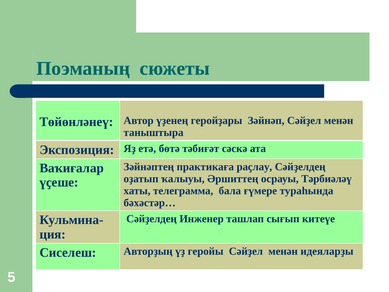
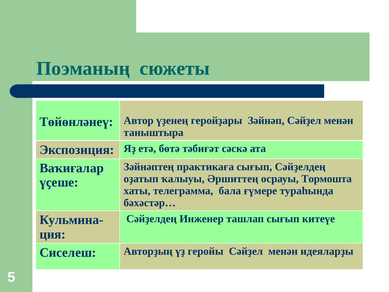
практикаға раҫлау: раҫлау -> сығып
Тәрбиәләү: Тәрбиәләү -> Тормошта
